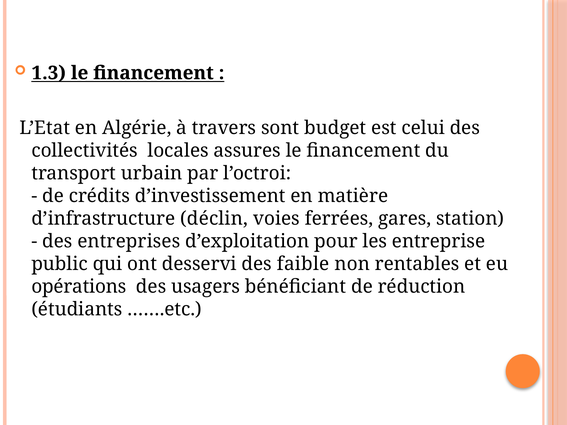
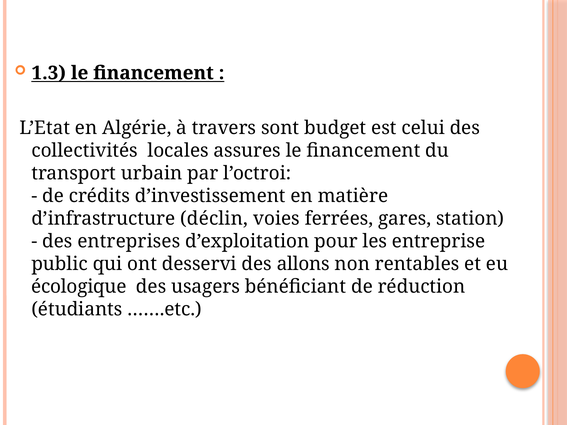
faible: faible -> allons
opérations: opérations -> écologique
